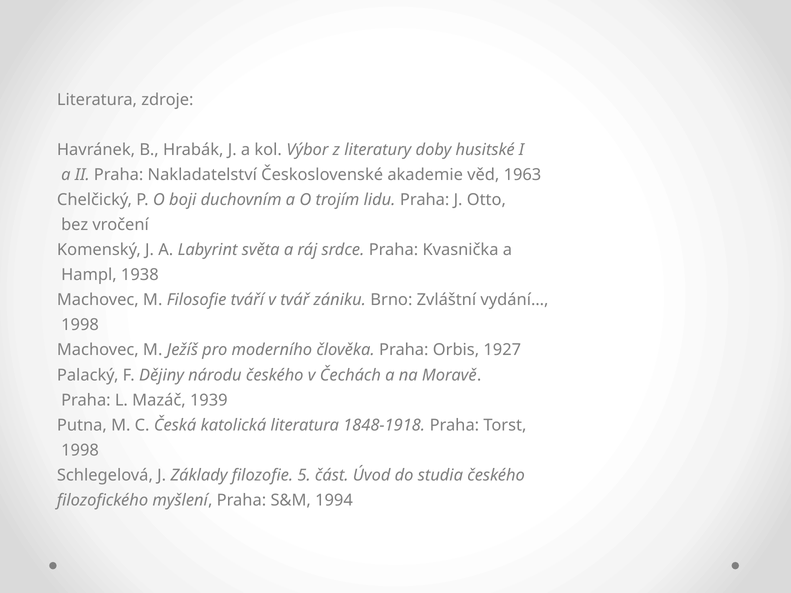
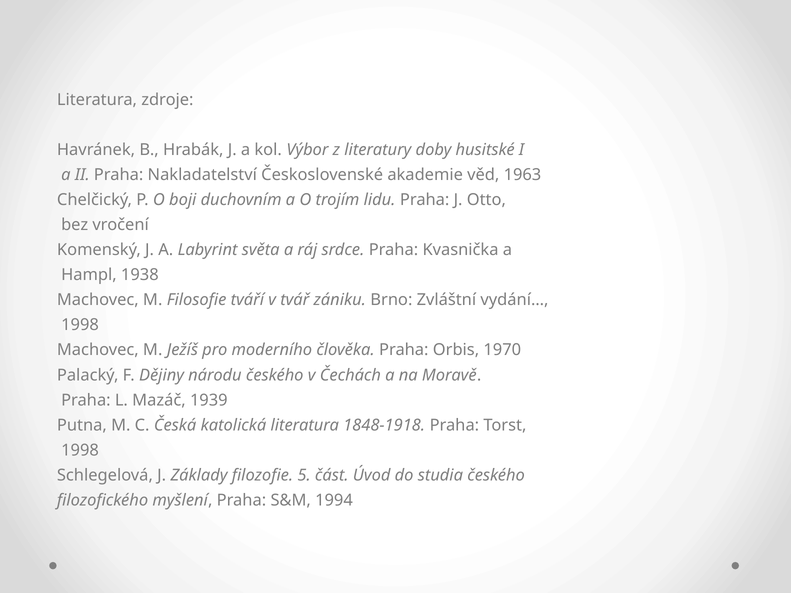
1927: 1927 -> 1970
